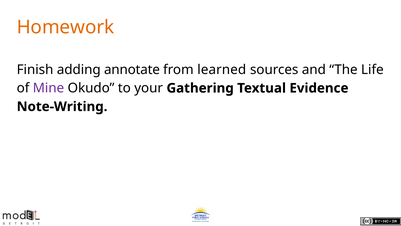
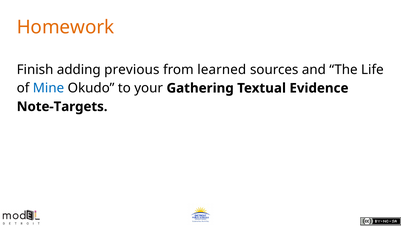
annotate: annotate -> previous
Mine colour: purple -> blue
Note-Writing: Note-Writing -> Note-Targets
